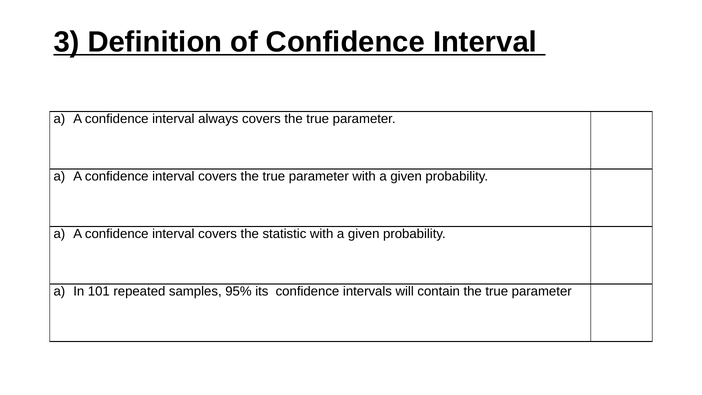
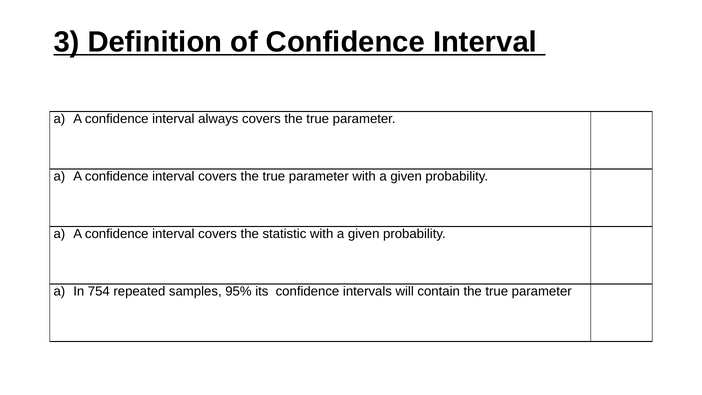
101: 101 -> 754
